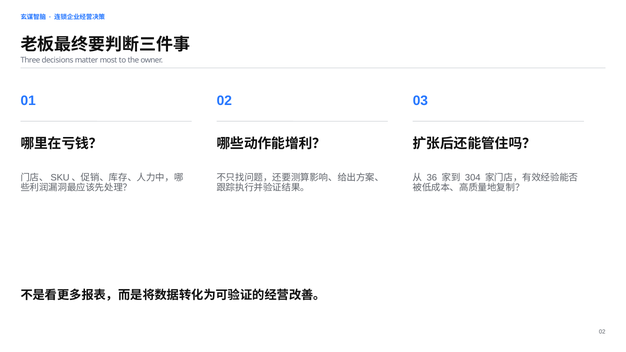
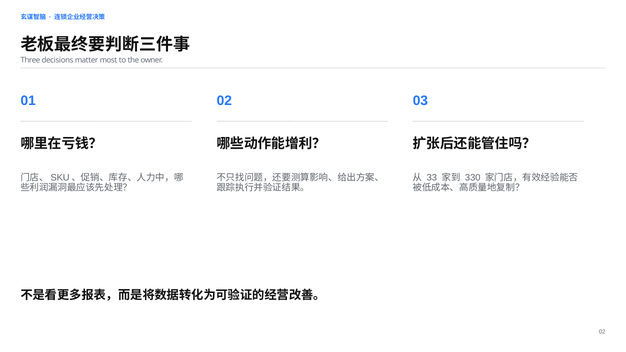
36: 36 -> 33
304: 304 -> 330
